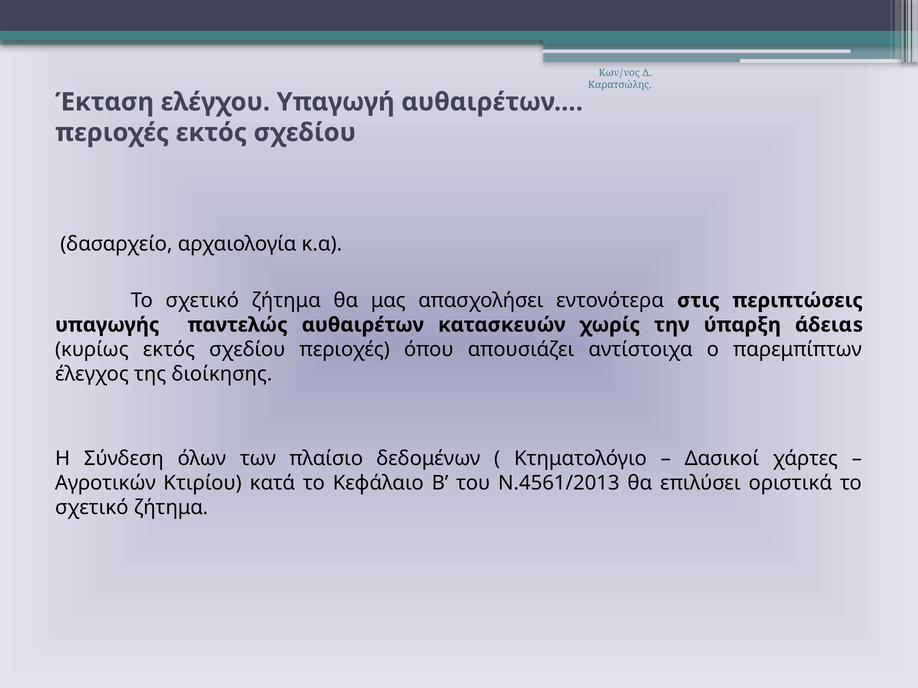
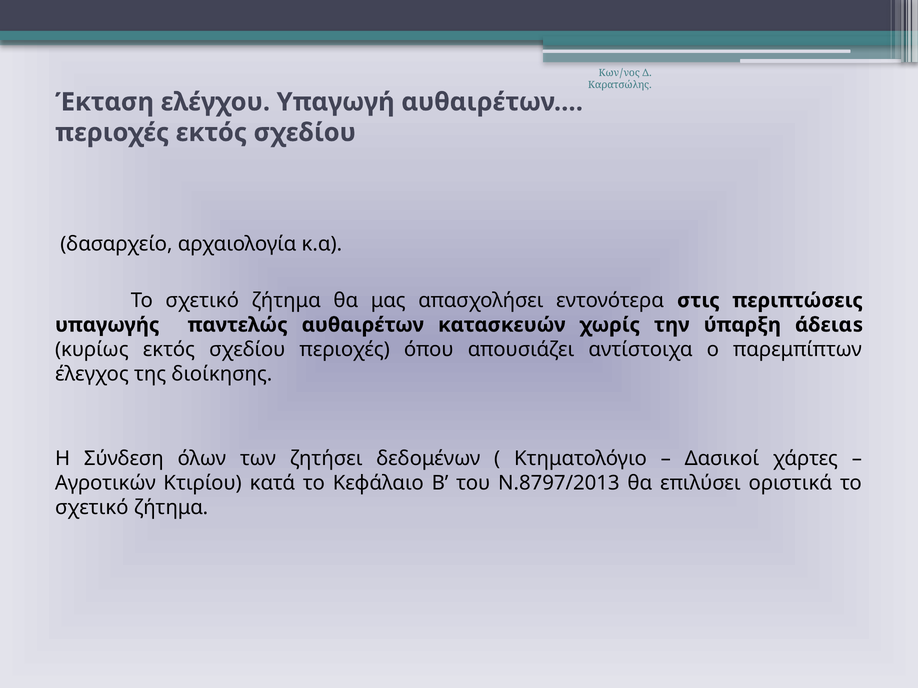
πλαίσιο: πλαίσιο -> ζητήσει
Ν.4561/2013: Ν.4561/2013 -> Ν.8797/2013
